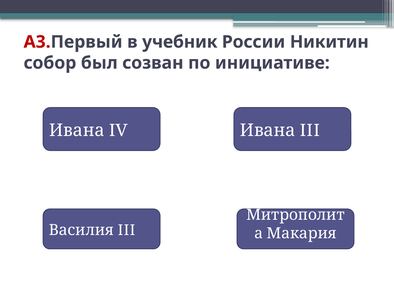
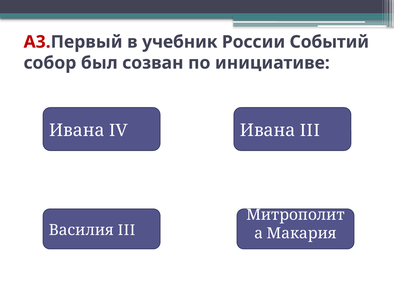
Никитин: Никитин -> Событий
